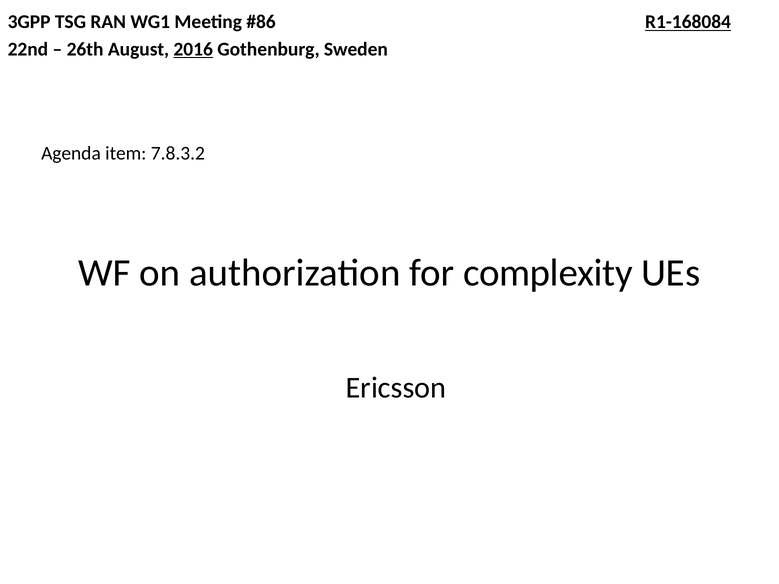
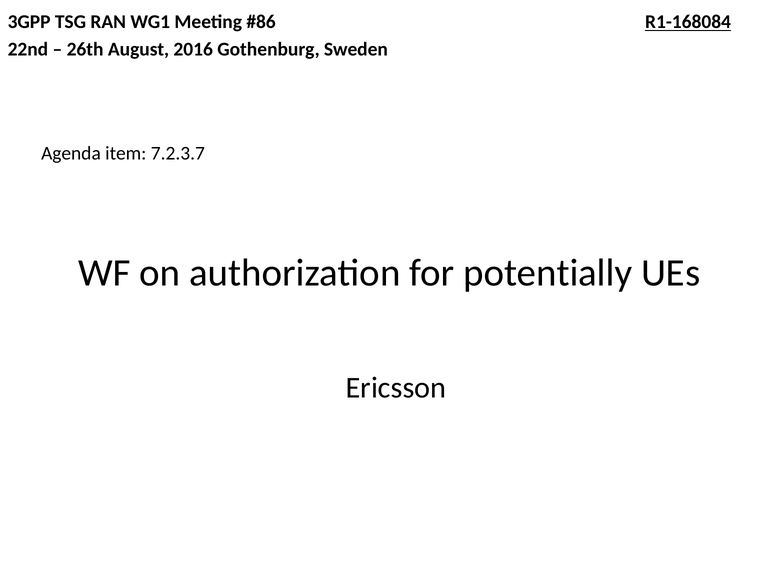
2016 underline: present -> none
7.8.3.2: 7.8.3.2 -> 7.2.3.7
complexity: complexity -> potentially
